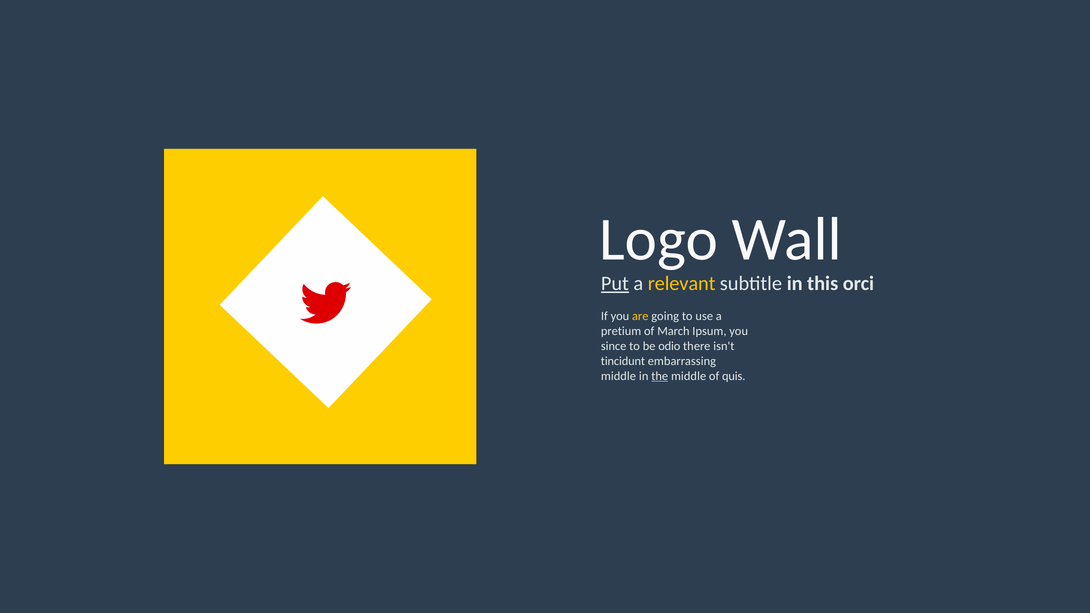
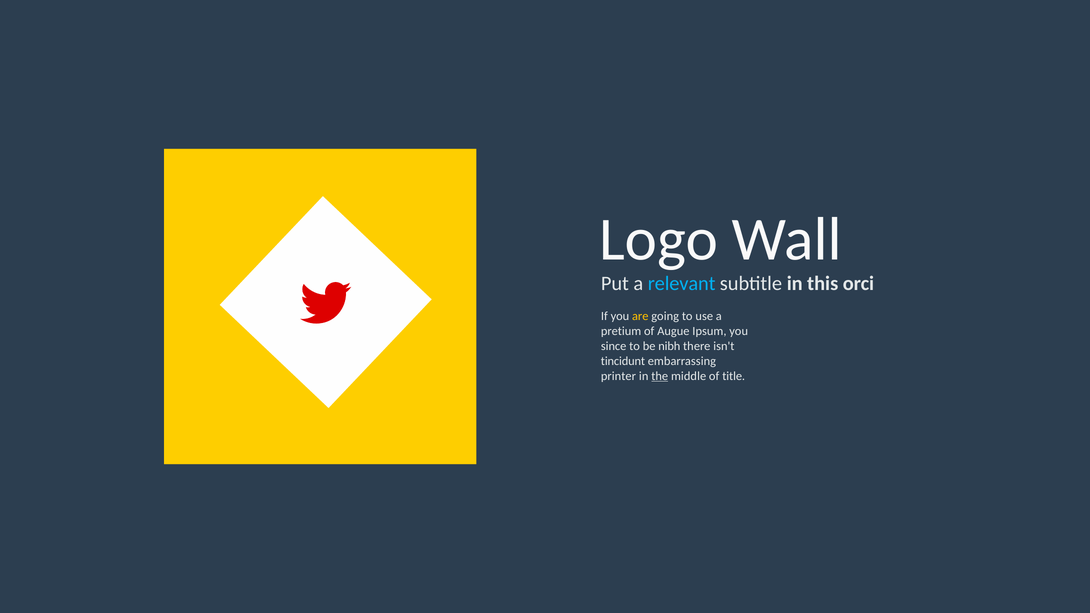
Put underline: present -> none
relevant colour: yellow -> light blue
March: March -> Augue
odio: odio -> nibh
middle at (618, 376): middle -> printer
quis: quis -> title
